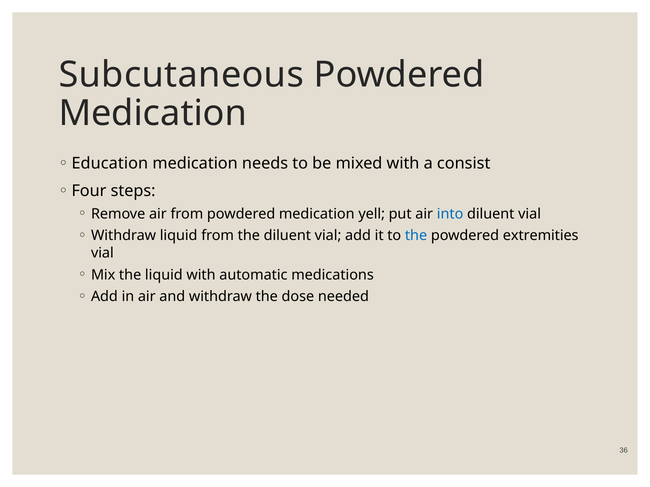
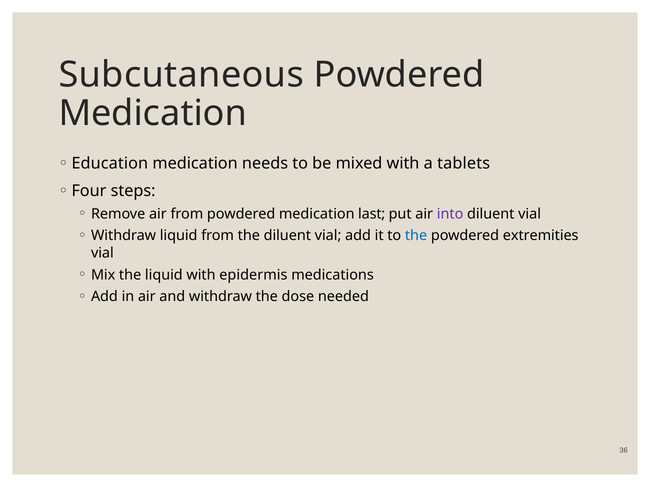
consist: consist -> tablets
yell: yell -> last
into colour: blue -> purple
automatic: automatic -> epidermis
